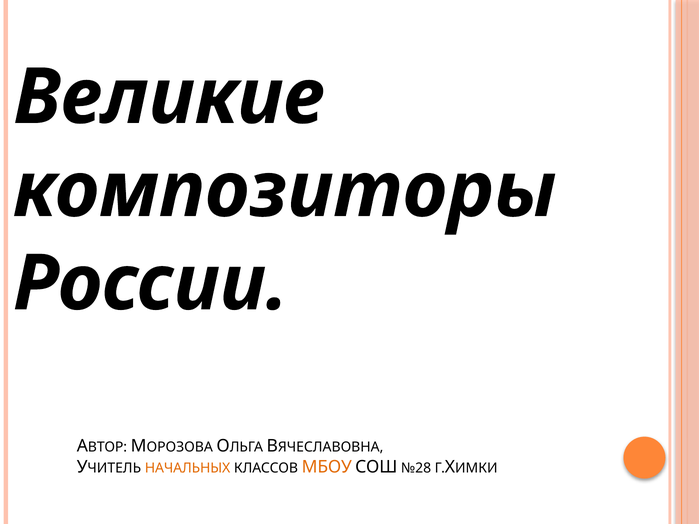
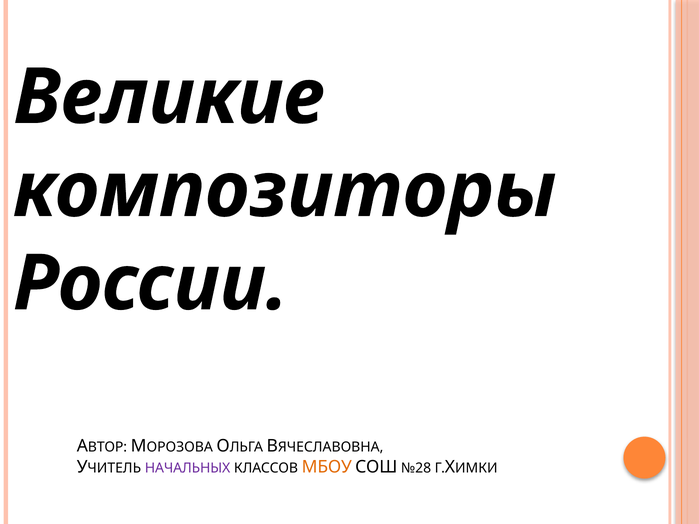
НАЧАЛЬНЫХ colour: orange -> purple
